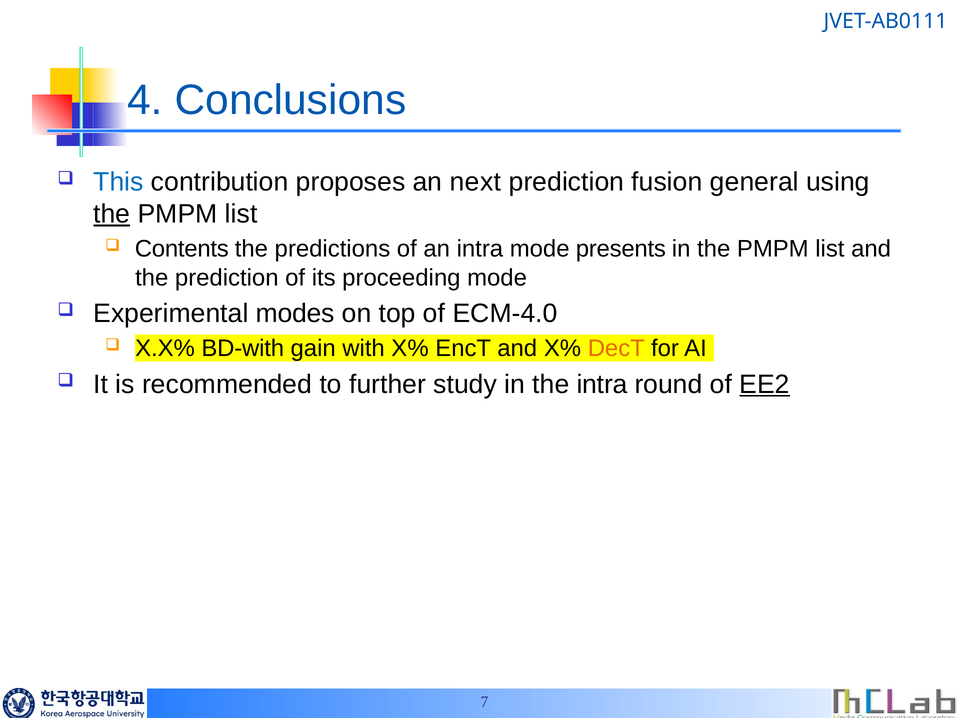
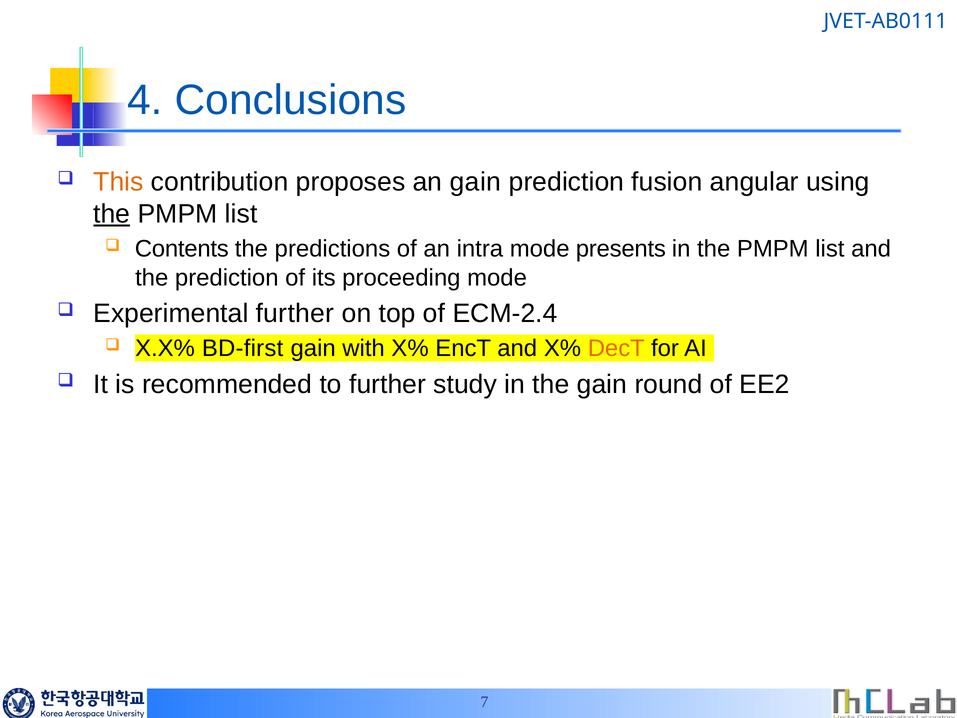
This colour: blue -> orange
an next: next -> gain
general: general -> angular
Experimental modes: modes -> further
ECM-4.0: ECM-4.0 -> ECM-2.4
BD-with: BD-with -> BD-first
the intra: intra -> gain
EE2 underline: present -> none
